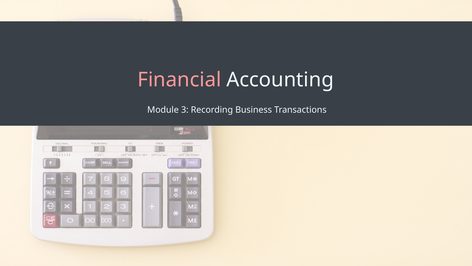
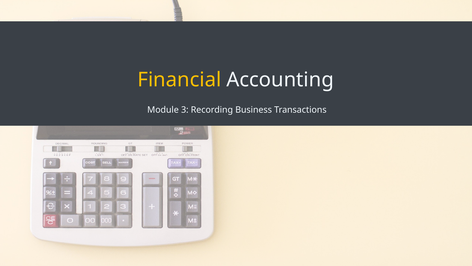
Financial colour: pink -> yellow
